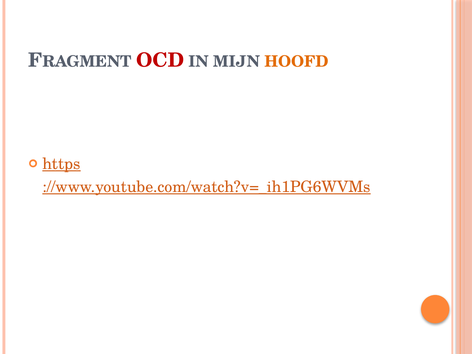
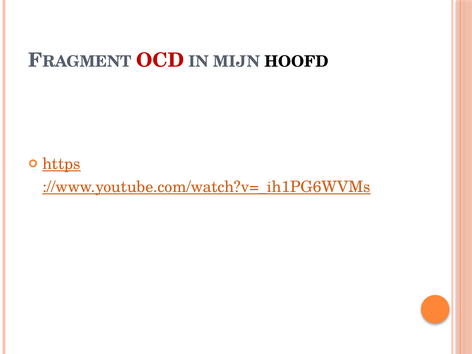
HOOFD colour: orange -> black
